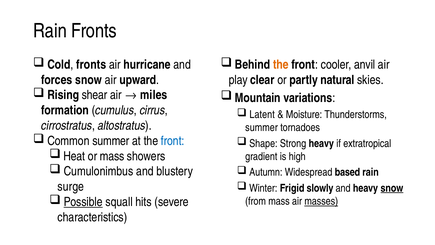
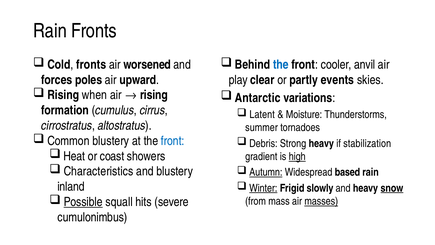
hurricane: hurricane -> worsened
the at (281, 65) colour: orange -> blue
natural: natural -> events
forces snow: snow -> poles
shear: shear -> when
miles at (154, 95): miles -> rising
Mountain: Mountain -> Antarctic
Common summer: summer -> blustery
Shape: Shape -> Debris
extratropical: extratropical -> stabilization
or mass: mass -> coast
high underline: none -> present
Cumulonimbus: Cumulonimbus -> Characteristics
Autumn underline: none -> present
surge: surge -> inland
Winter underline: none -> present
characteristics: characteristics -> cumulonimbus
